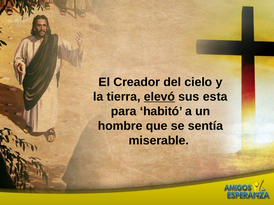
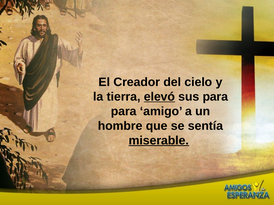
sus esta: esta -> para
habitó: habitó -> amigo
miserable underline: none -> present
